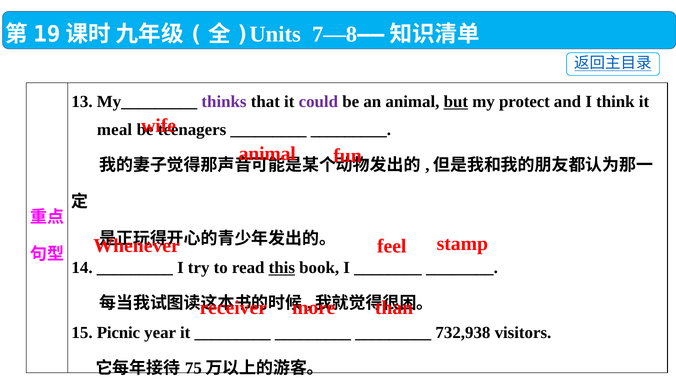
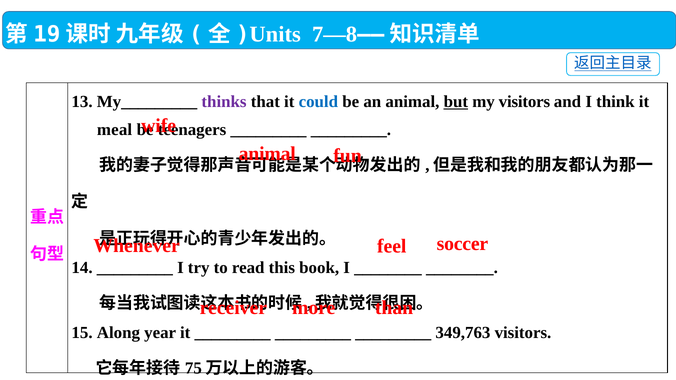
could colour: purple -> blue
my protect: protect -> visitors
stamp: stamp -> soccer
this underline: present -> none
Picnic: Picnic -> Along
732,938: 732,938 -> 349,763
